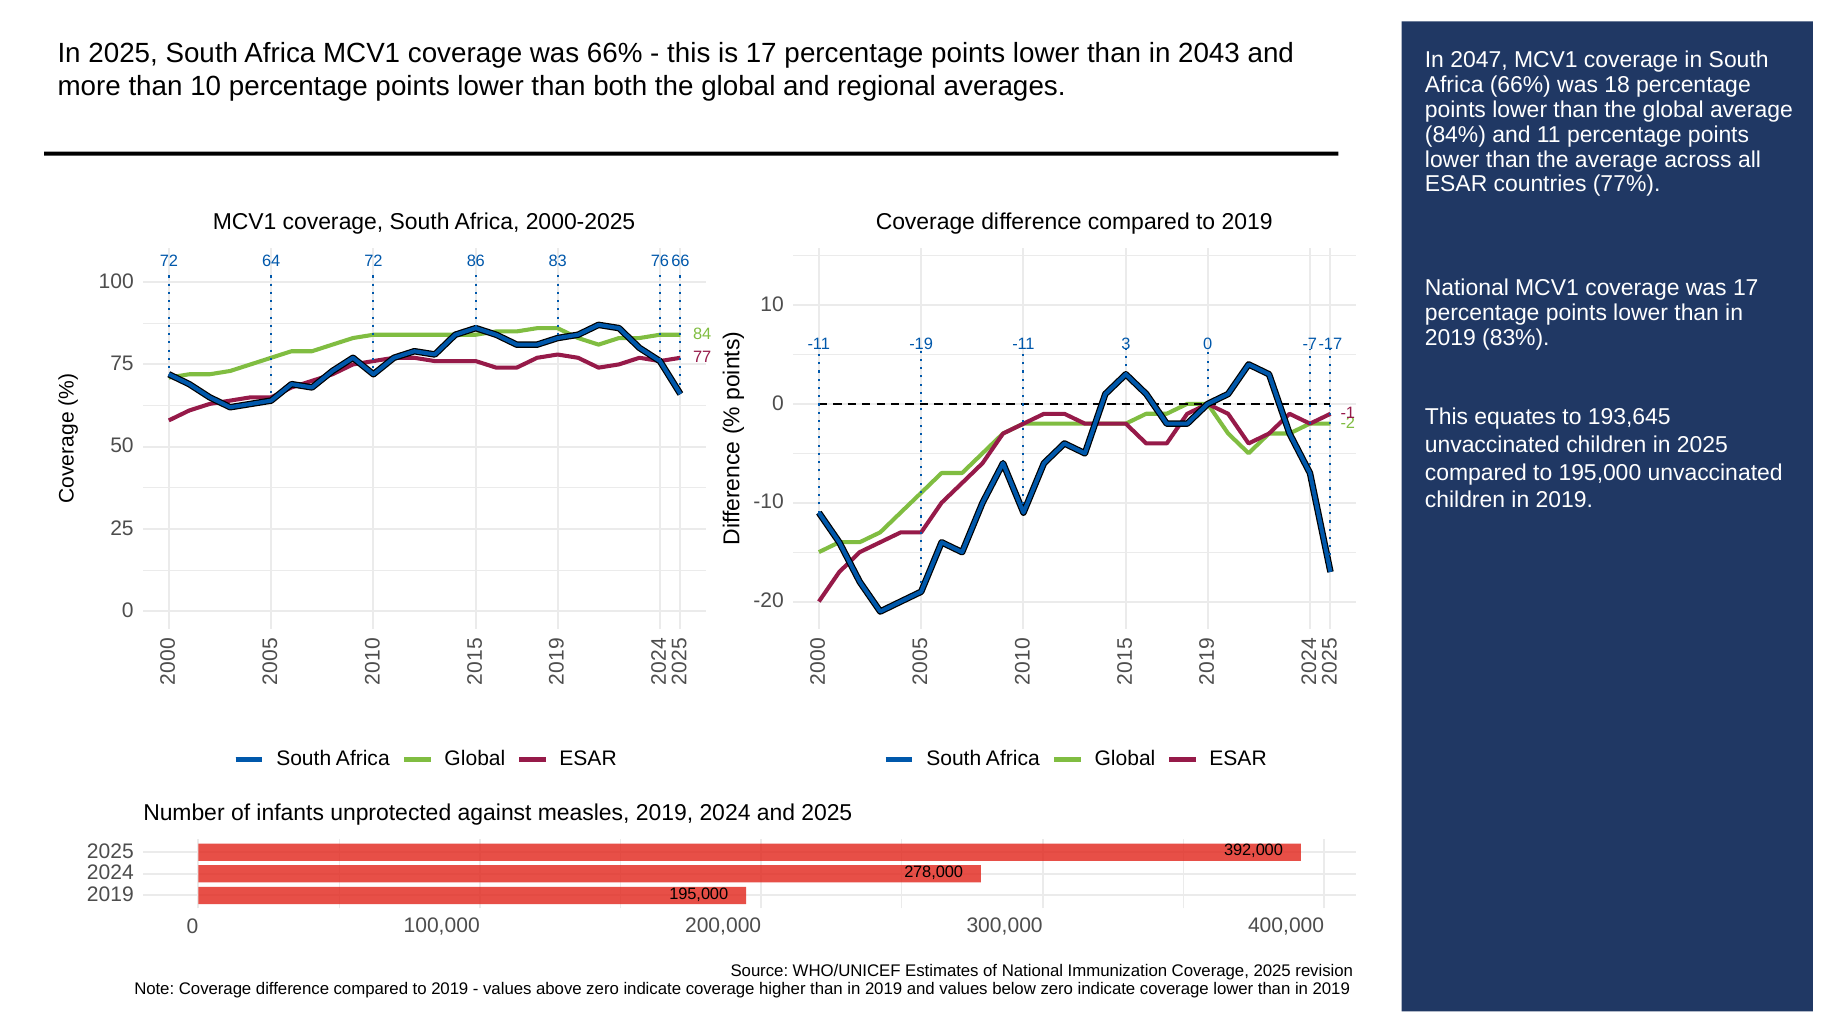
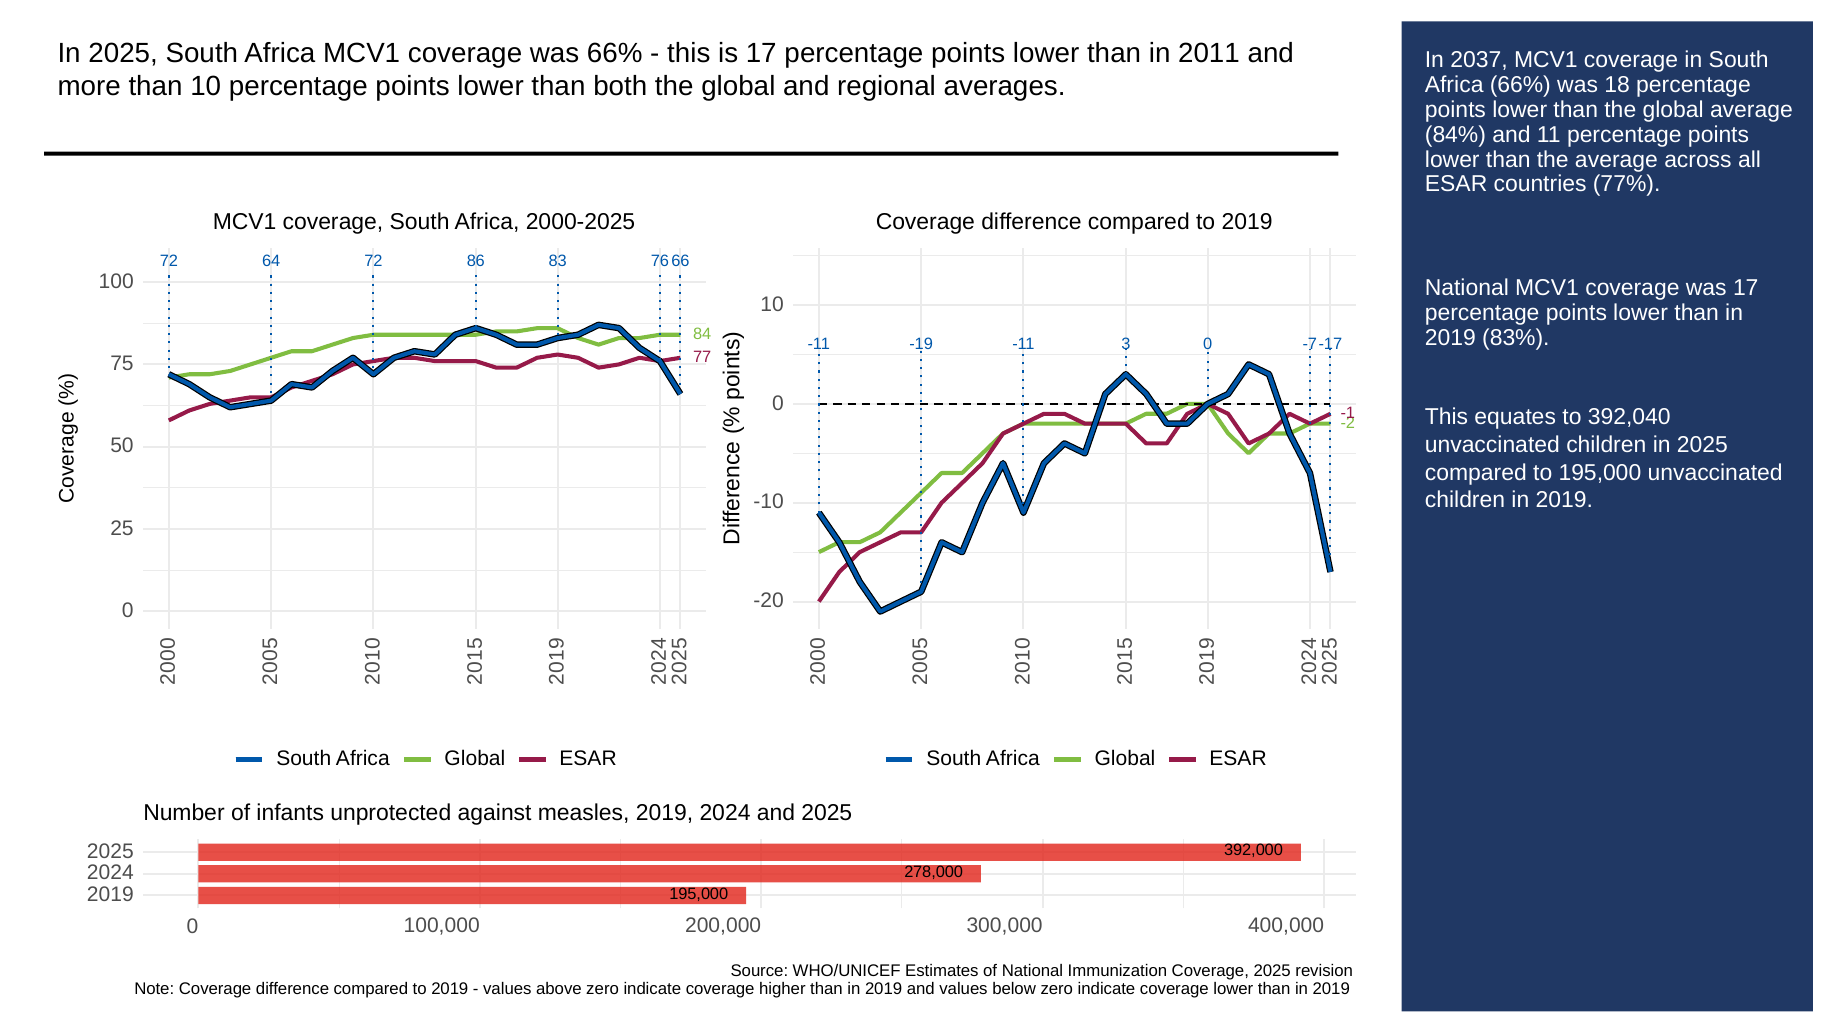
2043: 2043 -> 2011
2047: 2047 -> 2037
193,645: 193,645 -> 392,040
